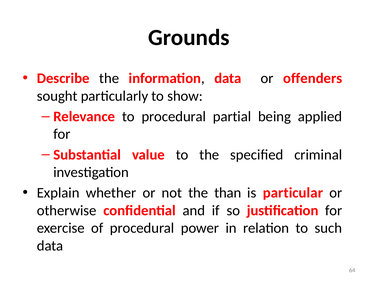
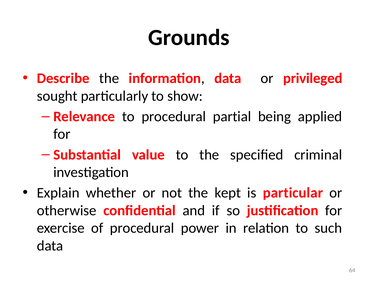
offenders: offenders -> privileged
than: than -> kept
